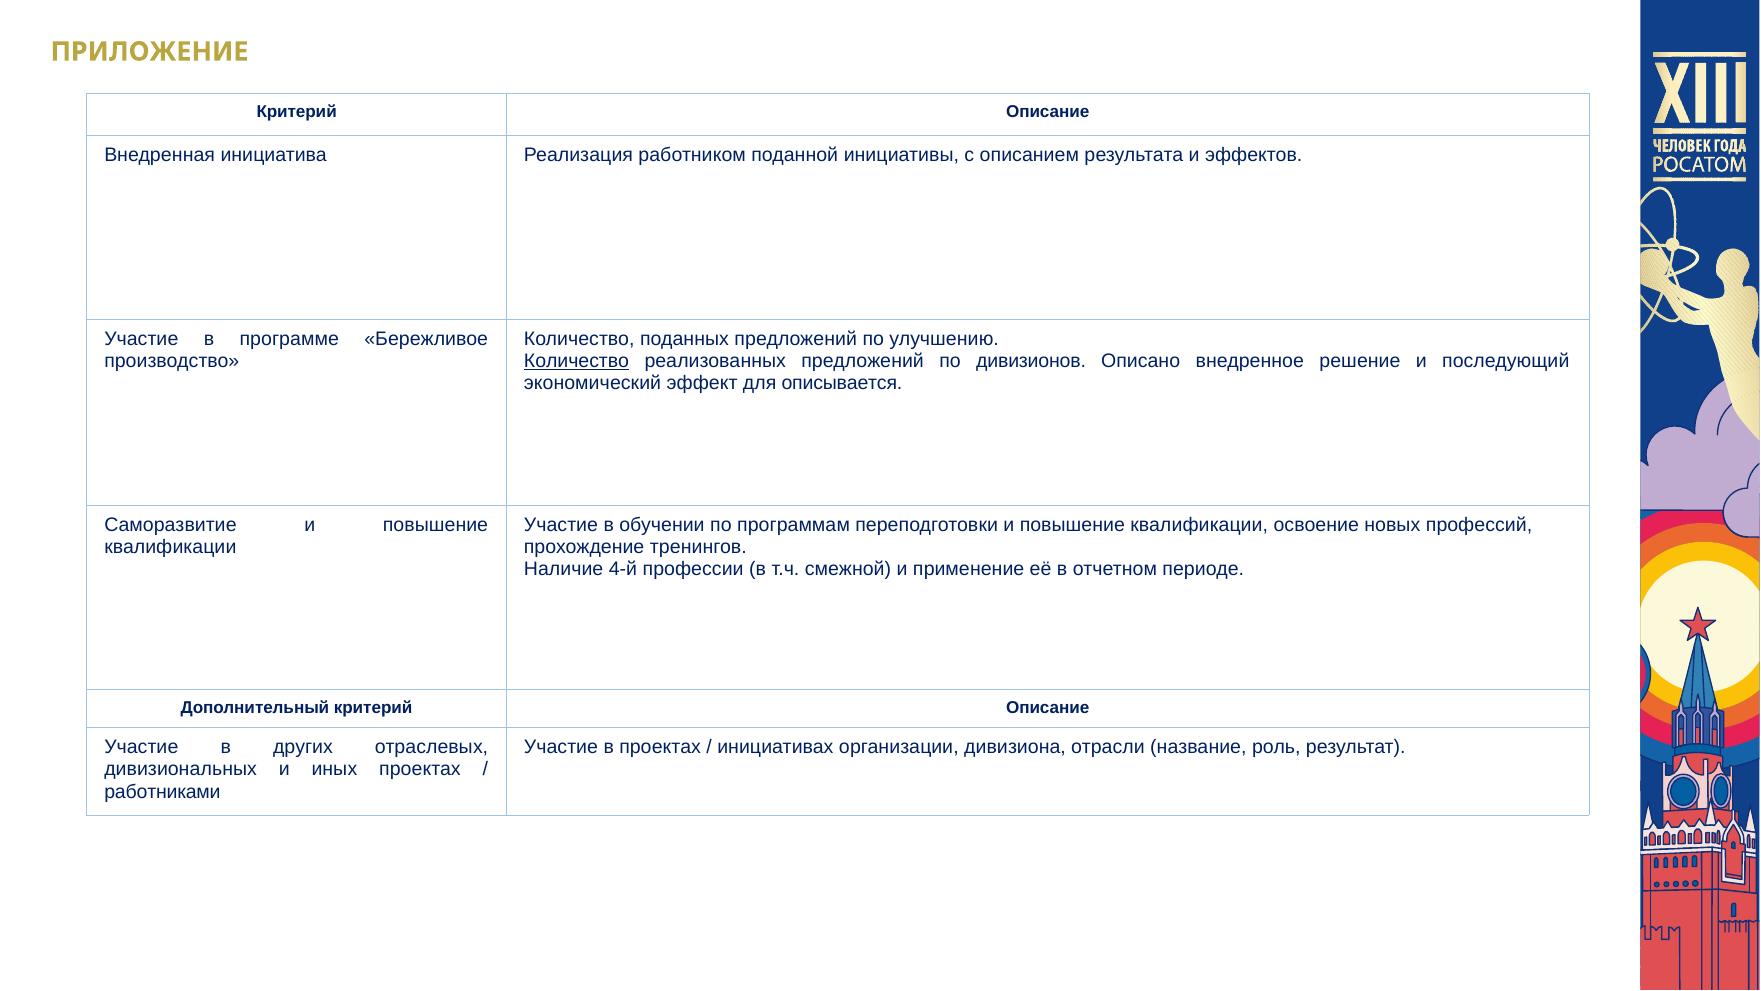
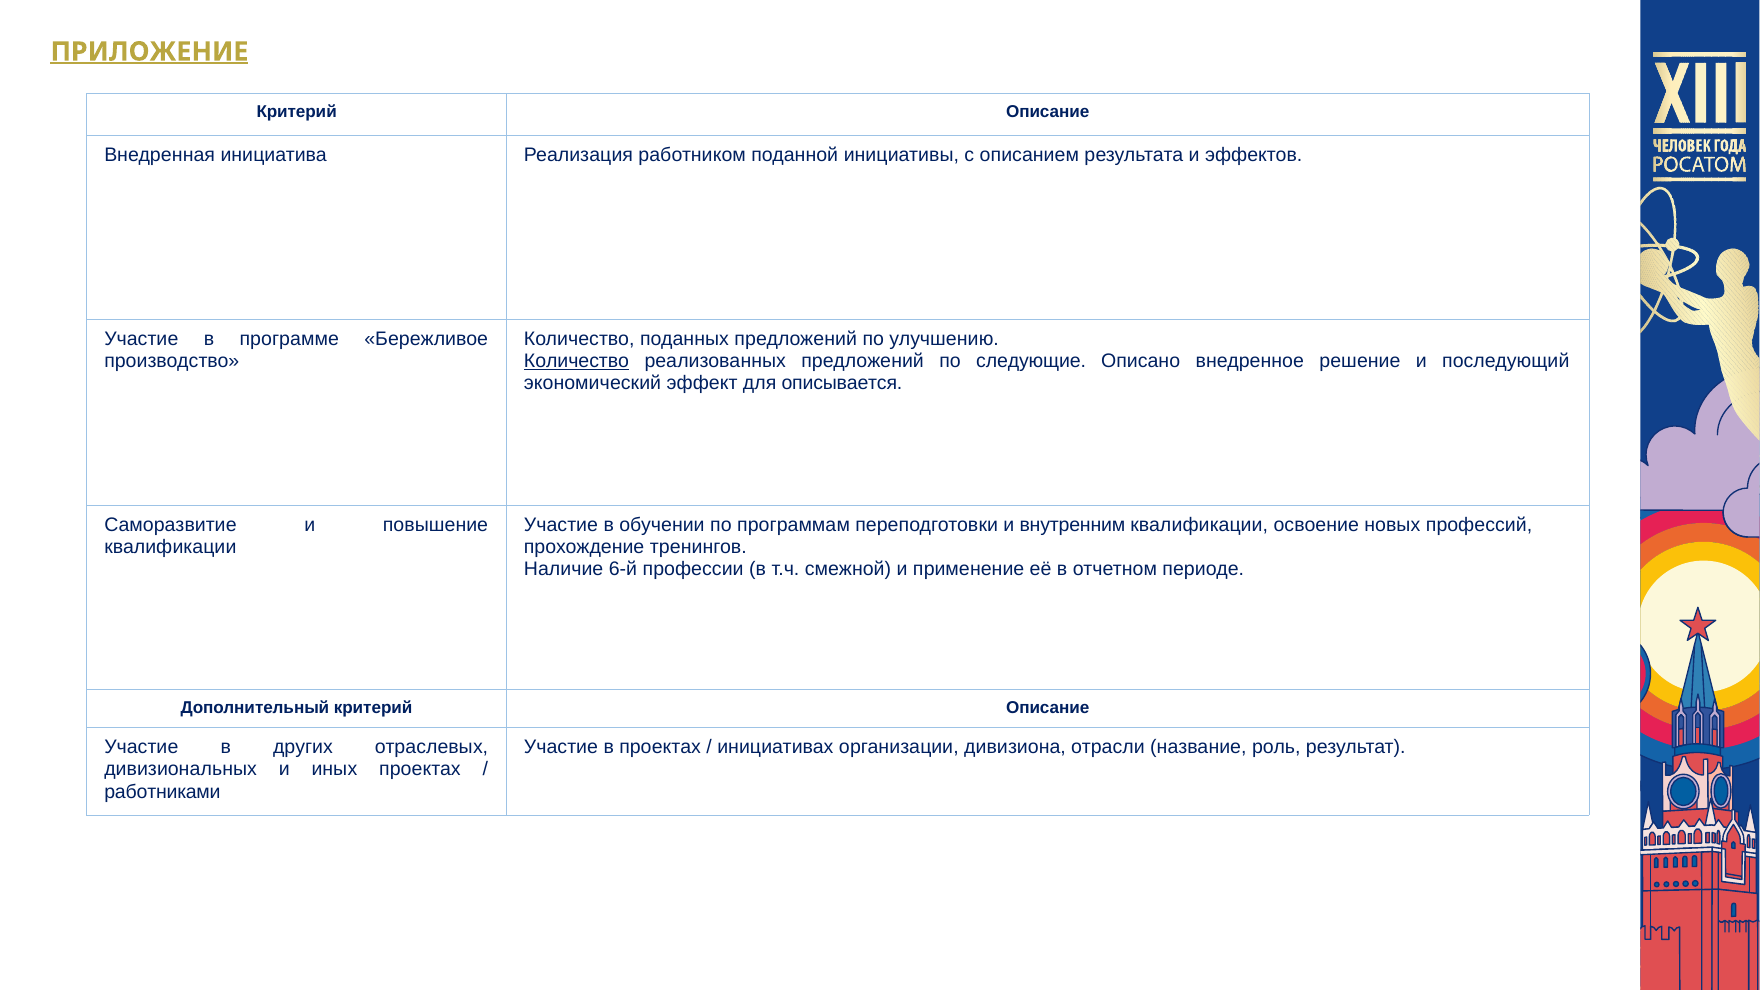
ПРИЛОЖЕНИЕ underline: none -> present
дивизионов: дивизионов -> следующие
переподготовки и повышение: повышение -> внутренним
4-й: 4-й -> 6-й
